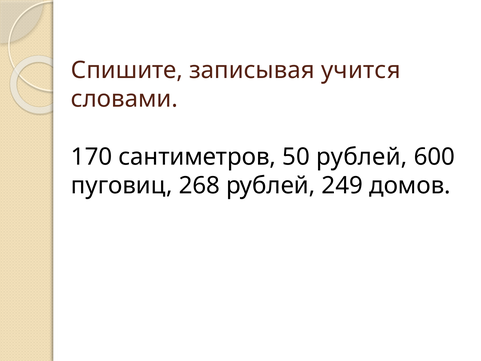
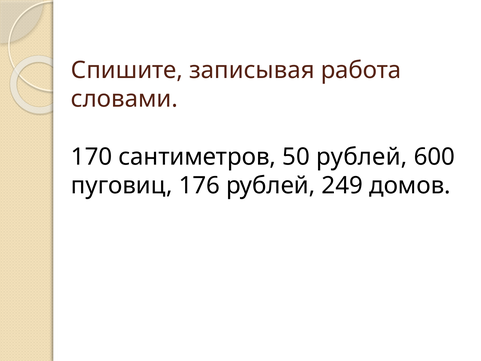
учится: учится -> работа
268: 268 -> 176
